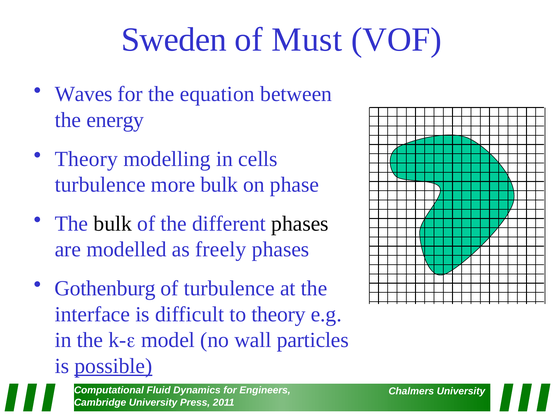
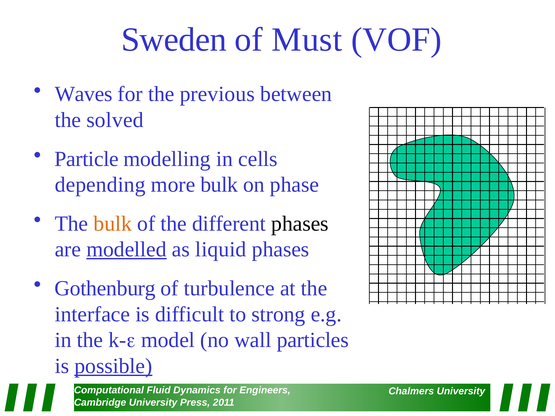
equation: equation -> previous
energy: energy -> solved
Theory at (86, 159): Theory -> Particle
turbulence at (100, 185): turbulence -> depending
bulk at (113, 224) colour: black -> orange
modelled underline: none -> present
freely: freely -> liquid
to theory: theory -> strong
